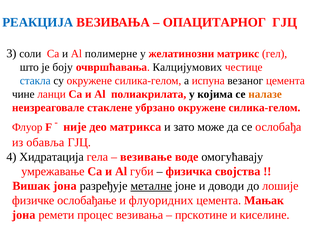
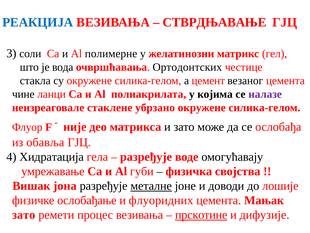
ОПАЦИТАРНОГ: ОПАЦИТАРНОГ -> СТВРДЊАВАЊЕ
боју: боју -> вода
Калцијумових: Калцијумових -> Ортодонтских
стакла colour: blue -> black
испуна: испуна -> цемент
налазе colour: orange -> purple
везивање at (146, 156): везивање -> разређује
јона at (24, 214): јона -> зато
прскотине underline: none -> present
киселине: киселине -> дифузије
